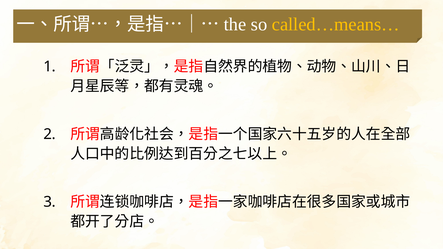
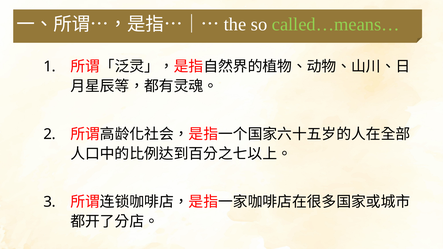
called…means… colour: yellow -> light green
